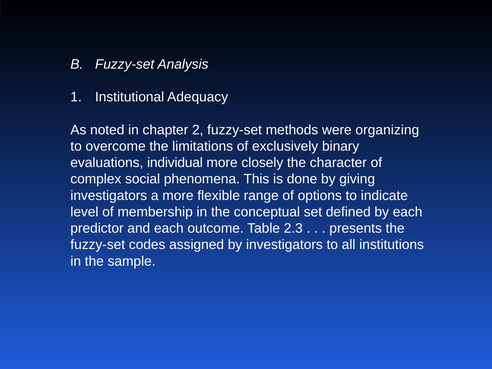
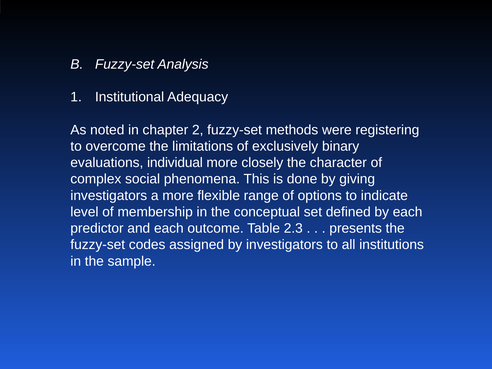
organizing: organizing -> registering
